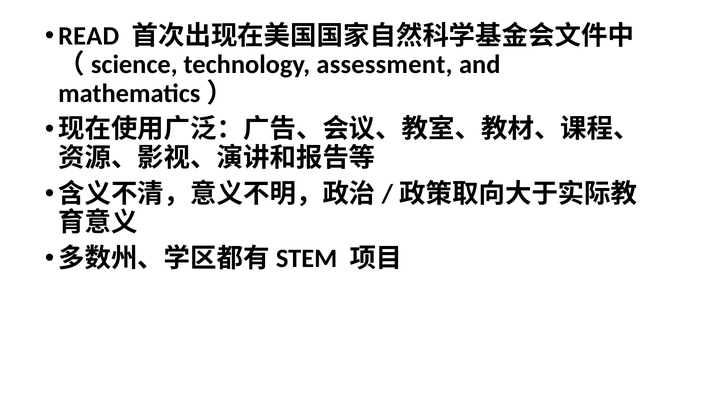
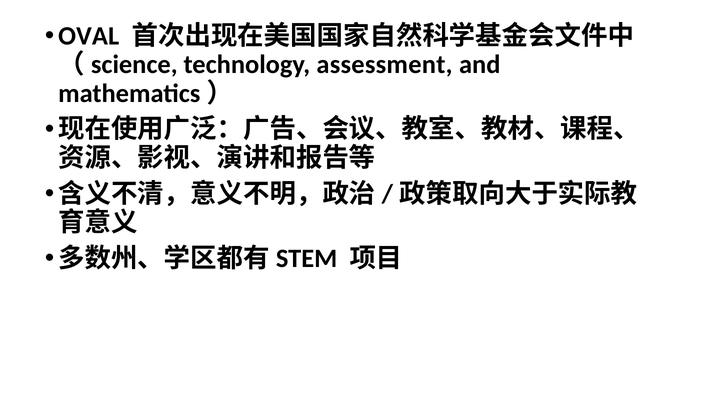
READ: READ -> OVAL
